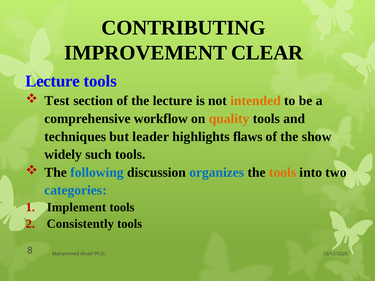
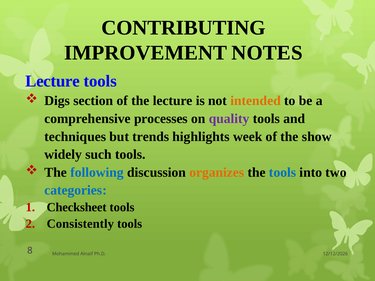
CLEAR: CLEAR -> NOTES
Test: Test -> Digs
workflow: workflow -> processes
quality colour: orange -> purple
leader: leader -> trends
flaws: flaws -> week
organizes colour: blue -> orange
tools at (283, 172) colour: orange -> blue
Implement: Implement -> Checksheet
